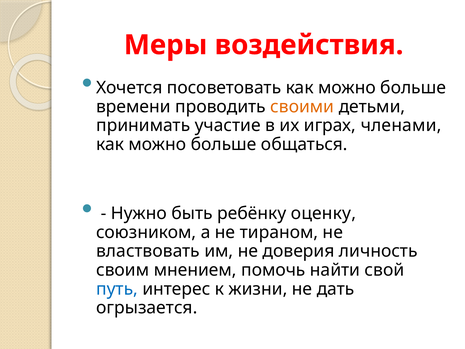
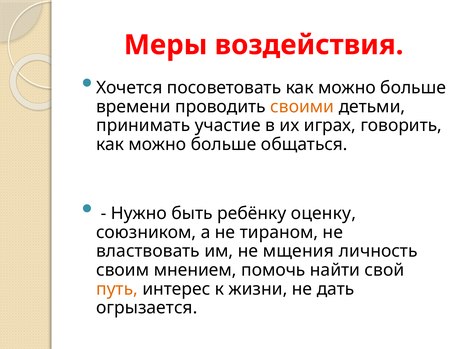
членами: членами -> говорить
доверия: доверия -> мщения
путь colour: blue -> orange
